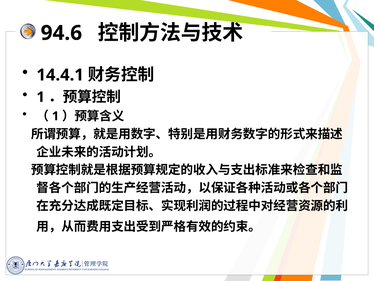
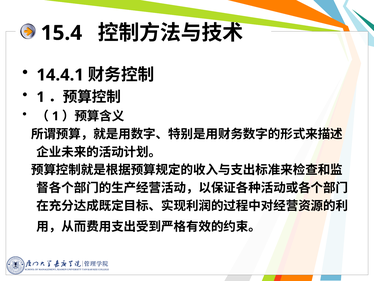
94.6: 94.6 -> 15.4
